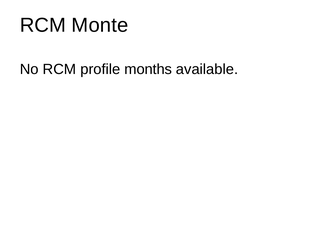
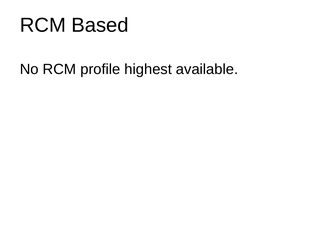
Monte: Monte -> Based
months: months -> highest
